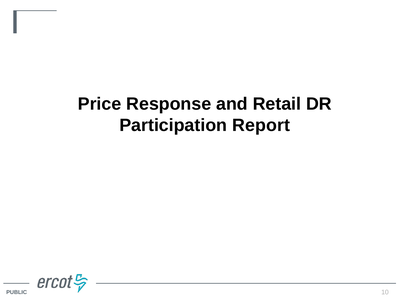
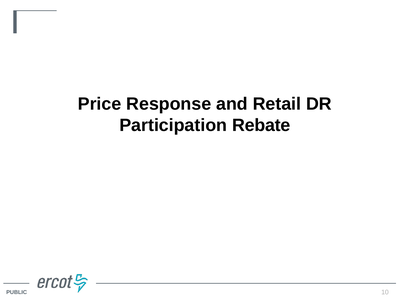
Report: Report -> Rebate
